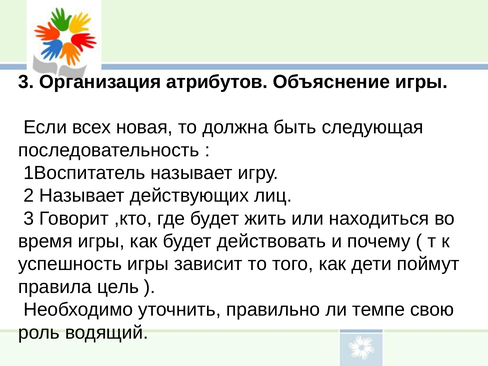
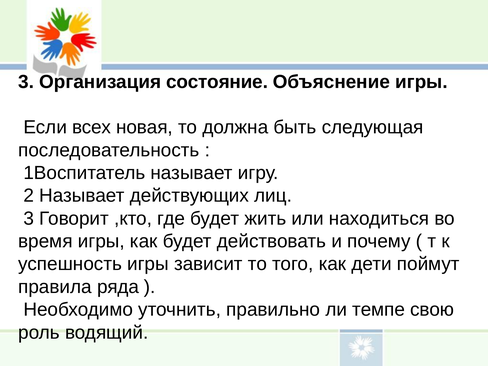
атрибутов: атрибутов -> состояние
цель: цель -> ряда
